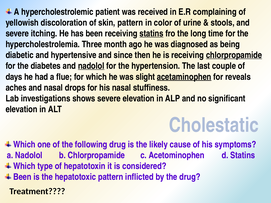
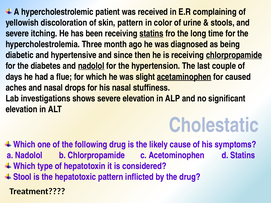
reveals: reveals -> caused
Been at (22, 177): Been -> Stool
